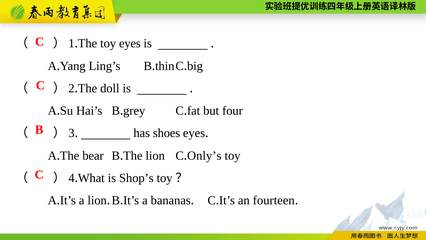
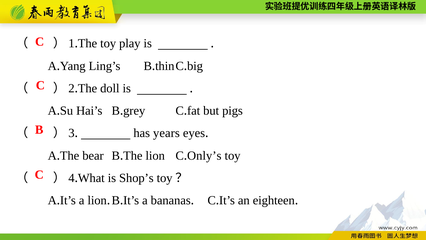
toy eyes: eyes -> play
four: four -> pigs
shoes: shoes -> years
fourteen: fourteen -> eighteen
